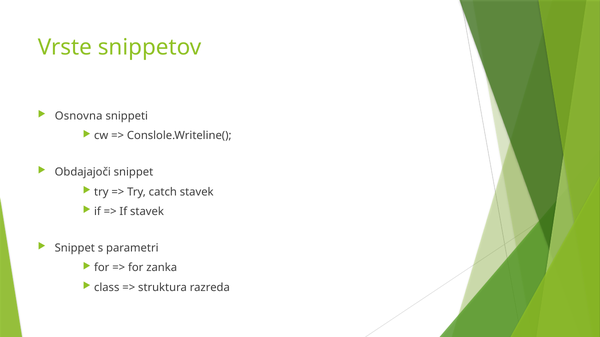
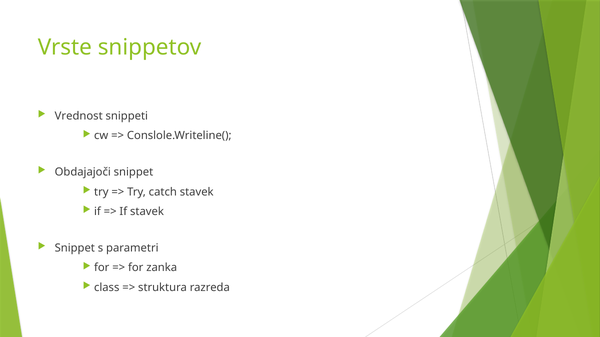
Osnovna: Osnovna -> Vrednost
